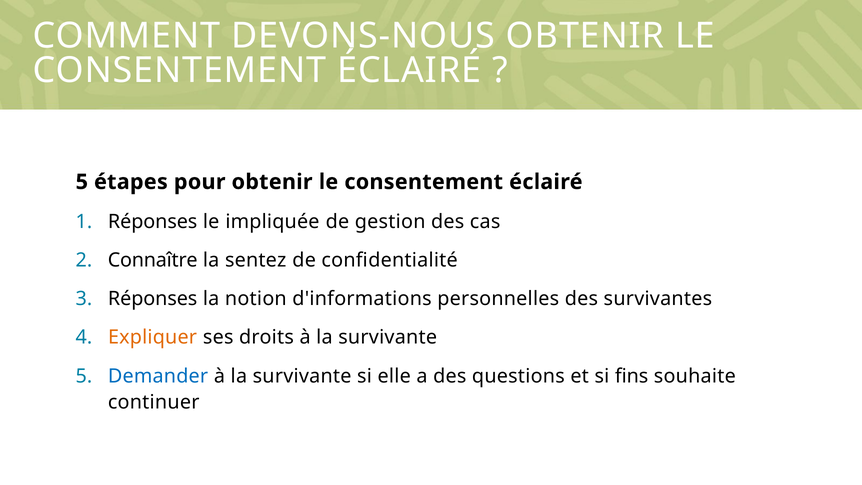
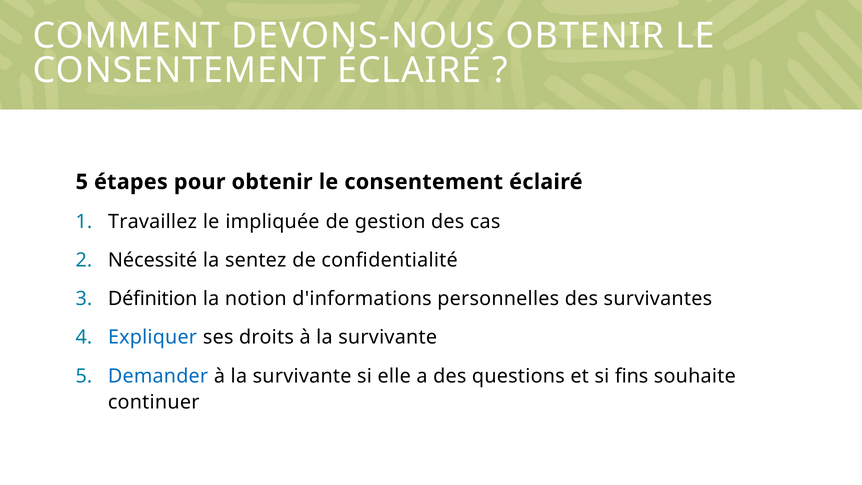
Réponses at (153, 221): Réponses -> Travaillez
Connaître: Connaître -> Nécessité
Réponses at (153, 299): Réponses -> Définition
Expliquer colour: orange -> blue
